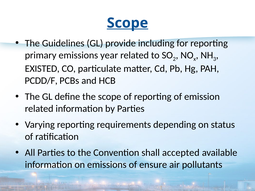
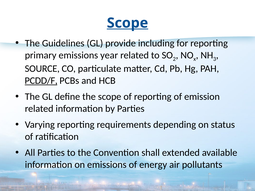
EXISTED: EXISTED -> SOURCE
PCDD/F underline: none -> present
accepted: accepted -> extended
ensure: ensure -> energy
